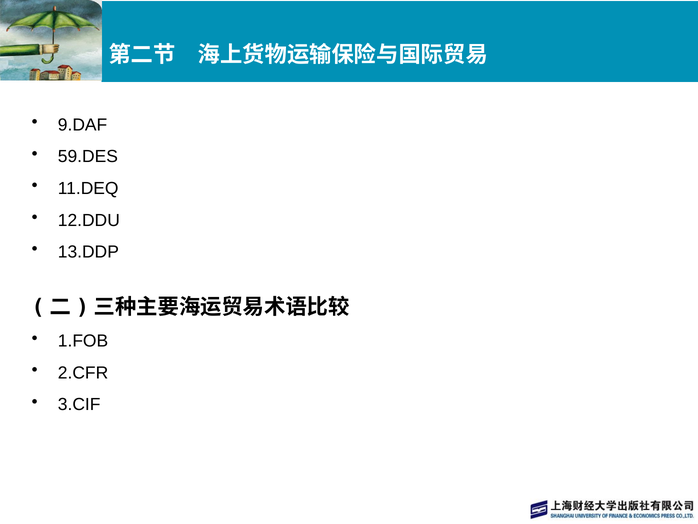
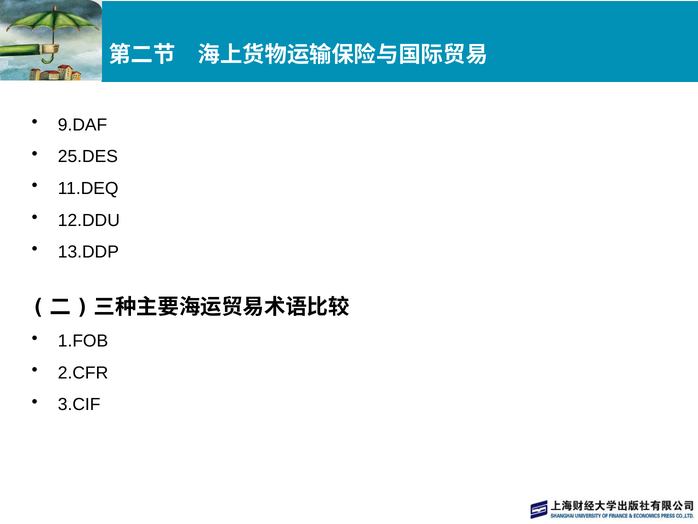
59.DES: 59.DES -> 25.DES
